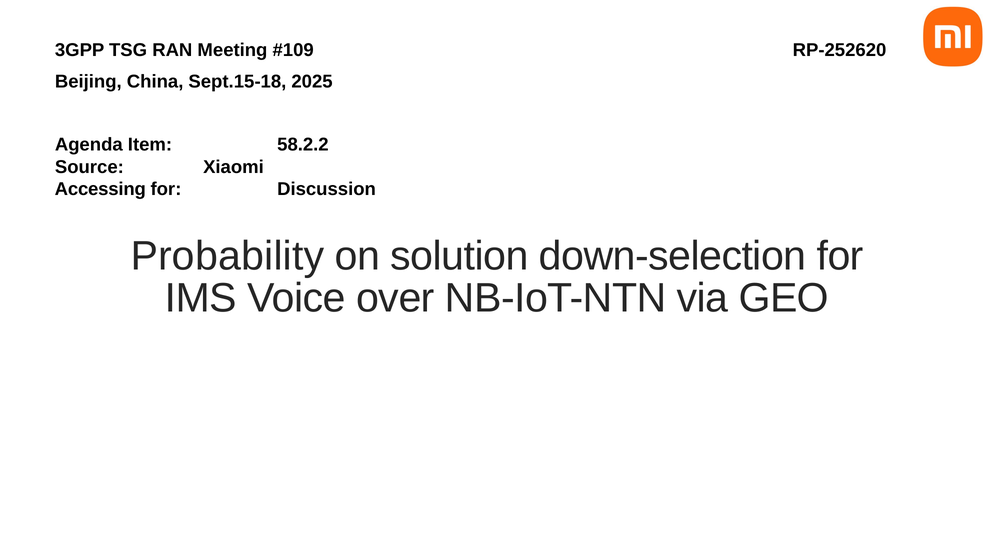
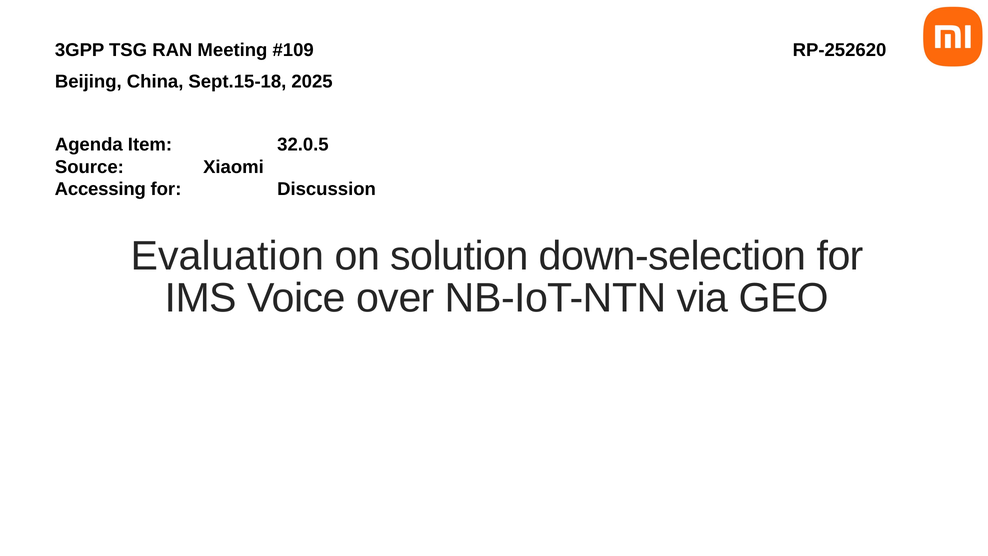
58.2.2: 58.2.2 -> 32.0.5
Probability: Probability -> Evaluation
